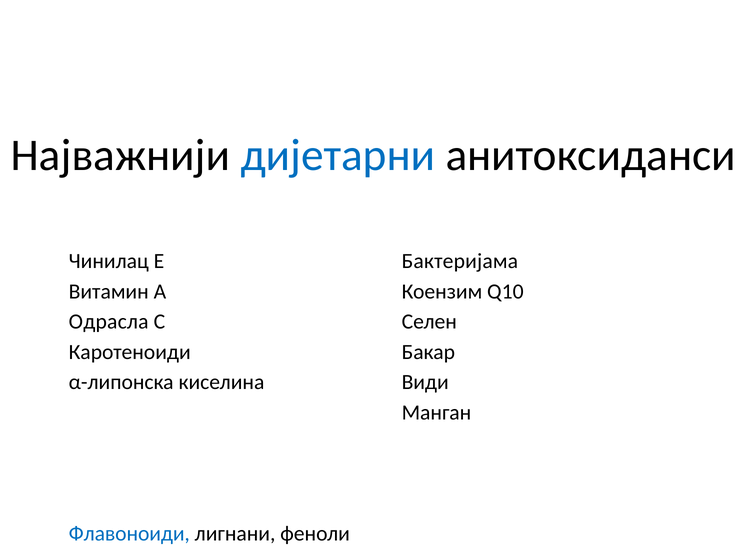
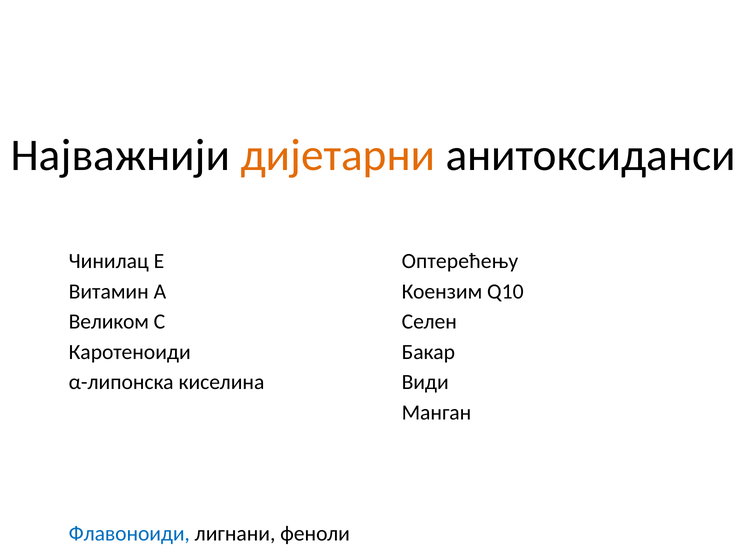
дијетарни colour: blue -> orange
Бактеријама: Бактеријама -> Оптерећењу
Одрасла: Одрасла -> Великом
